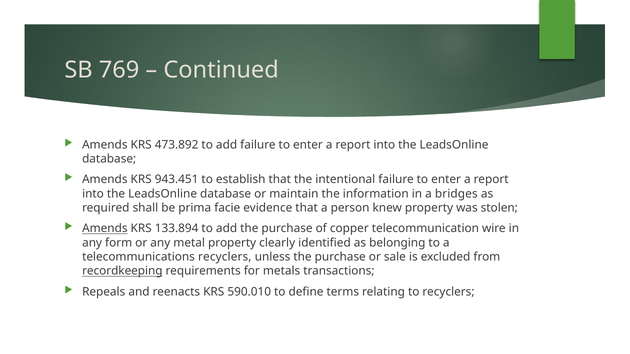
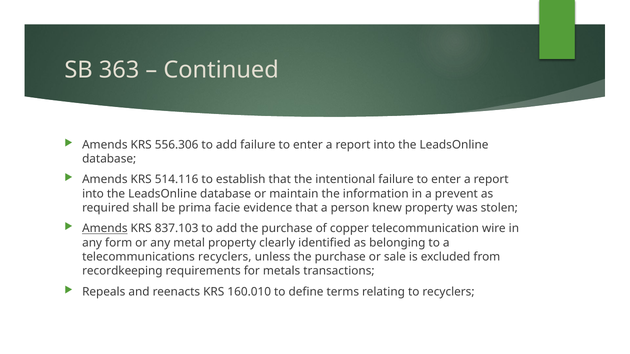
769: 769 -> 363
473.892: 473.892 -> 556.306
943.451: 943.451 -> 514.116
bridges: bridges -> prevent
133.894: 133.894 -> 837.103
recordkeeping underline: present -> none
590.010: 590.010 -> 160.010
